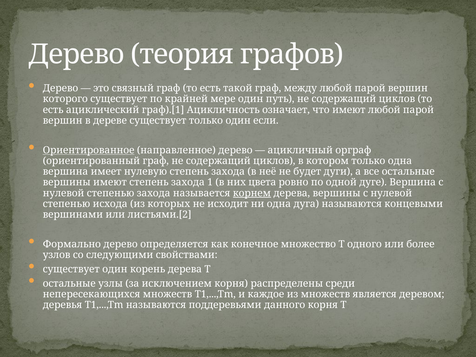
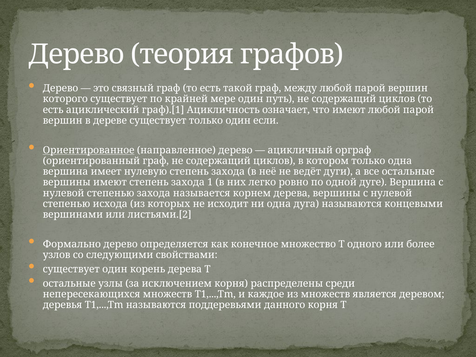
будет: будет -> ведёт
цвета: цвета -> легко
корнем underline: present -> none
